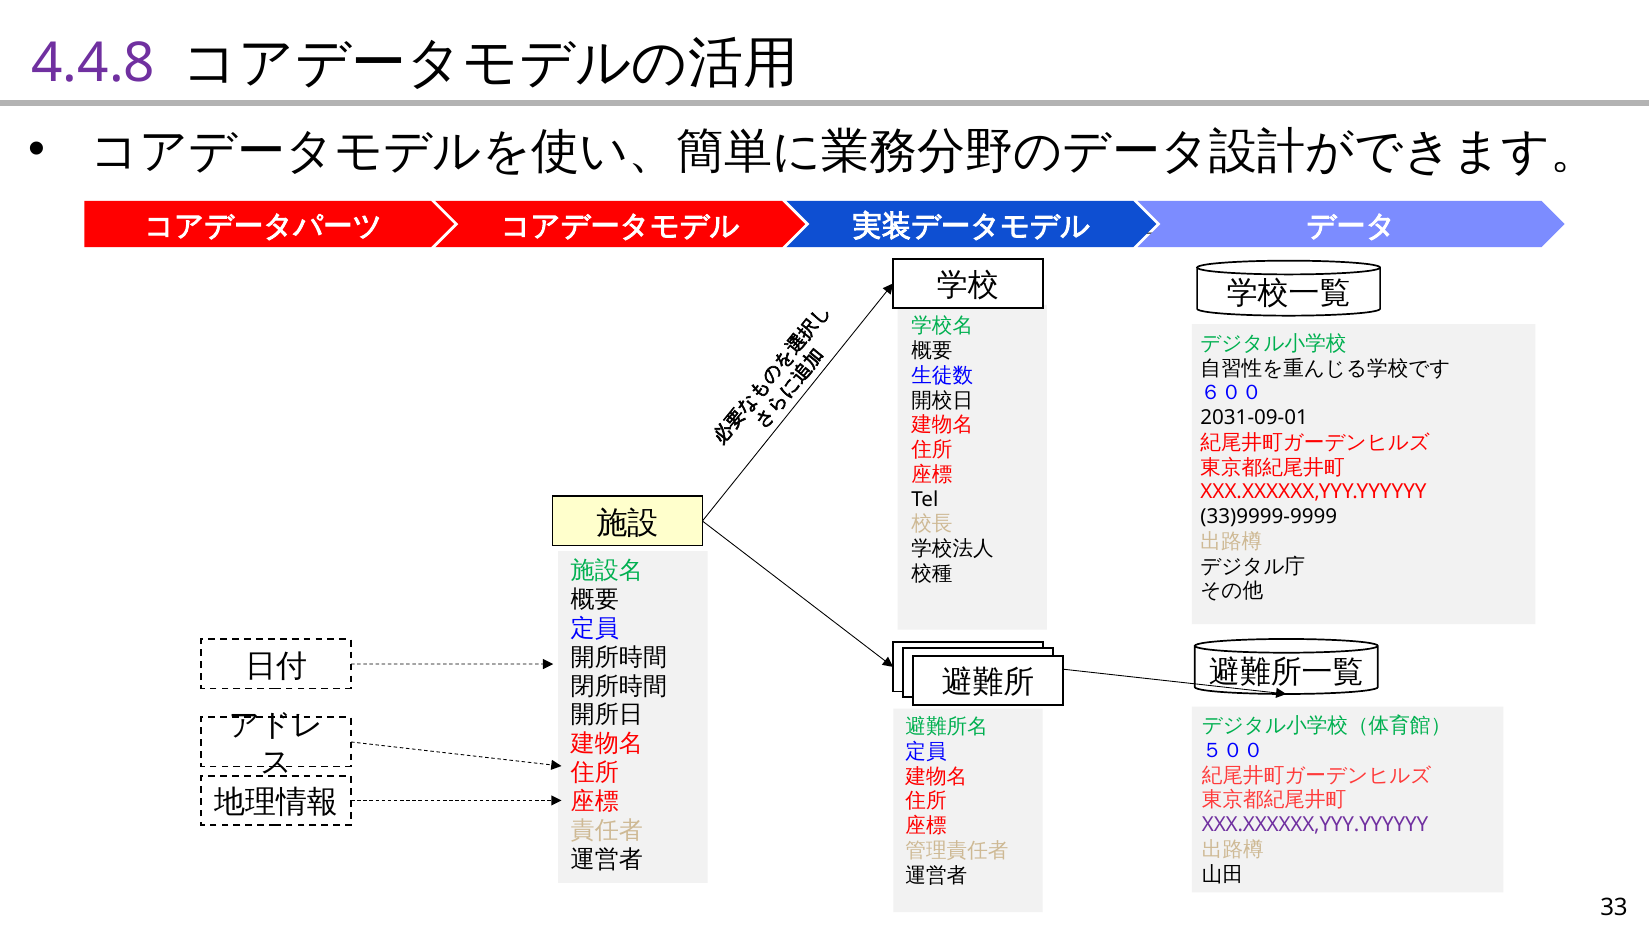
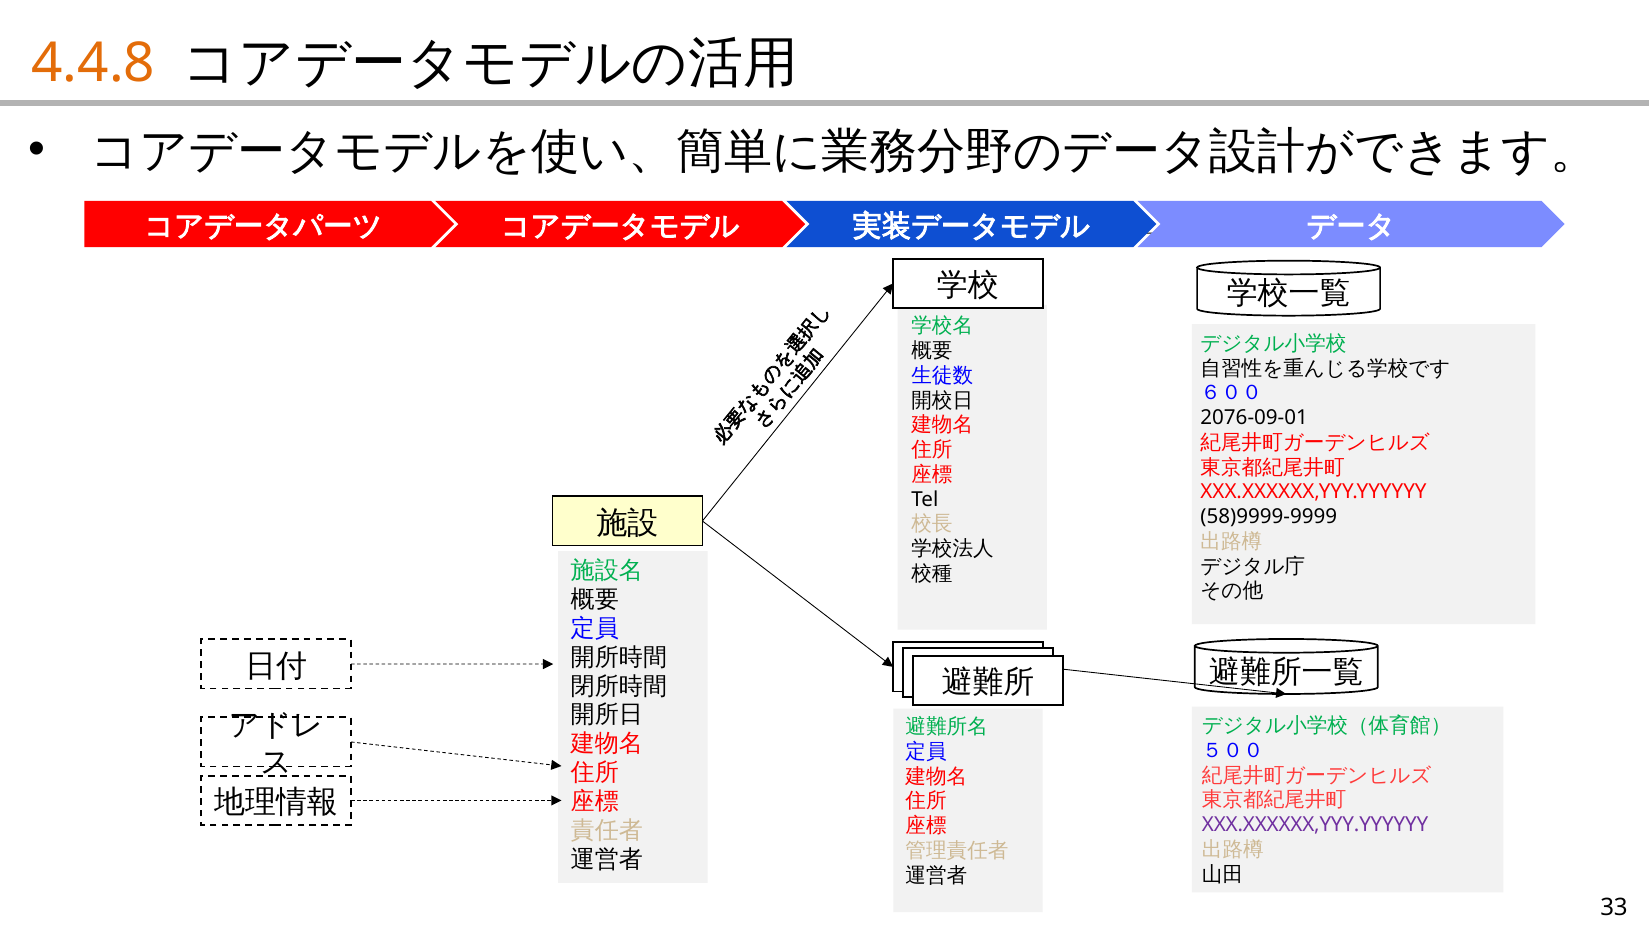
4.4.8 colour: purple -> orange
2031-09-01: 2031-09-01 -> 2076-09-01
33)9999-9999: 33)9999-9999 -> 58)9999-9999
